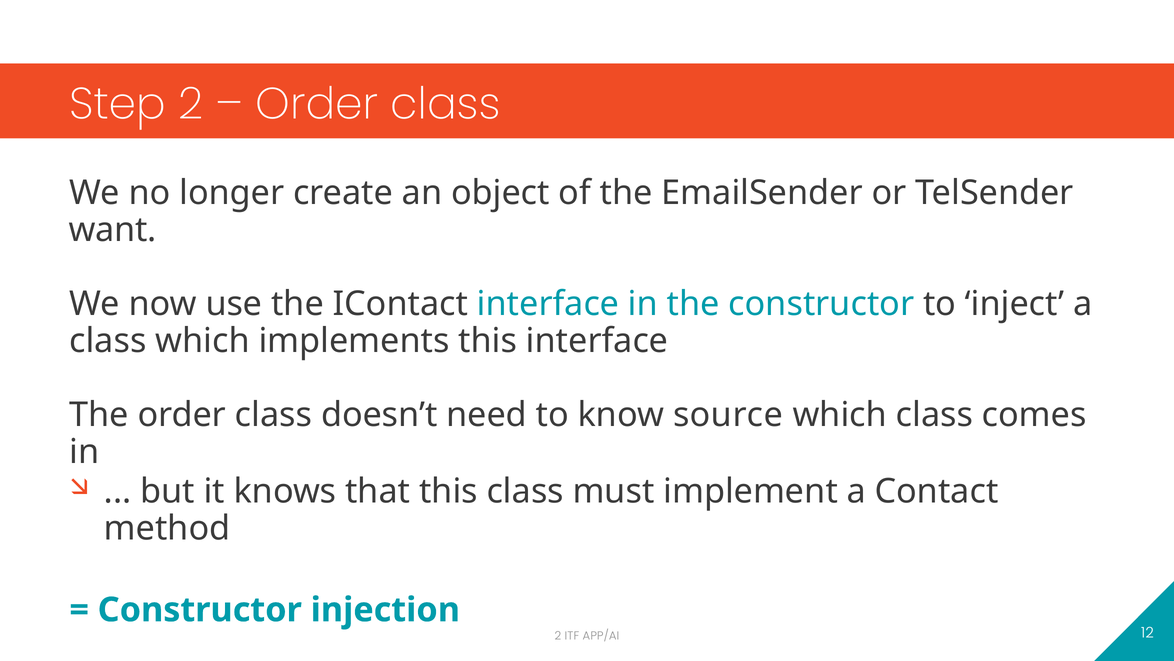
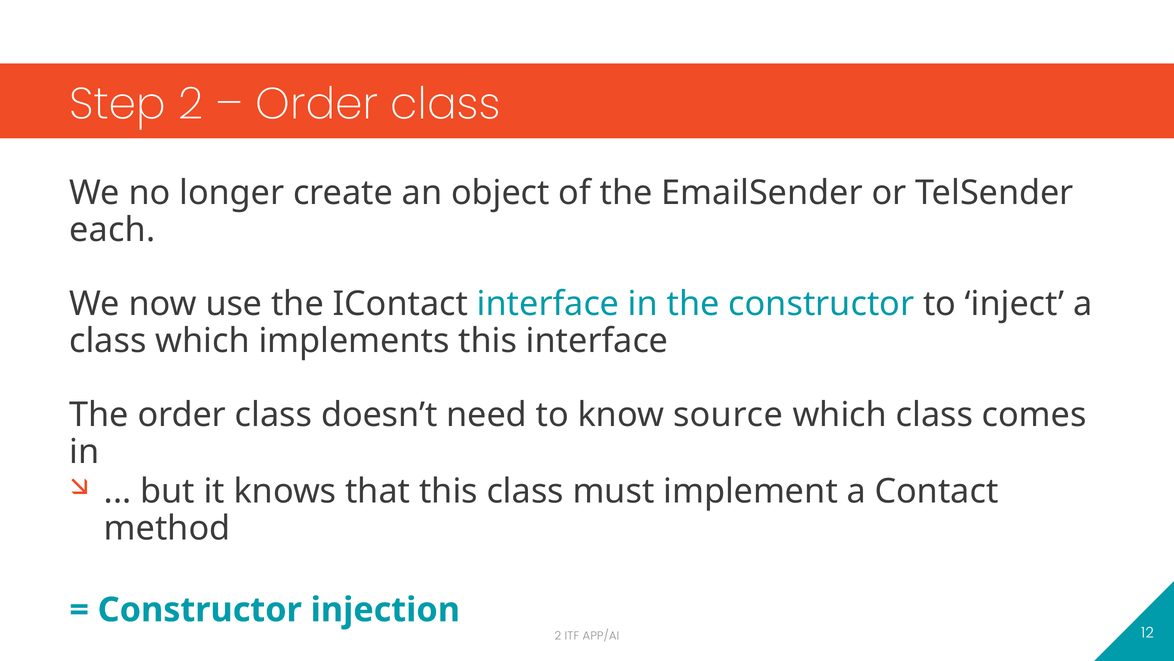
want: want -> each
